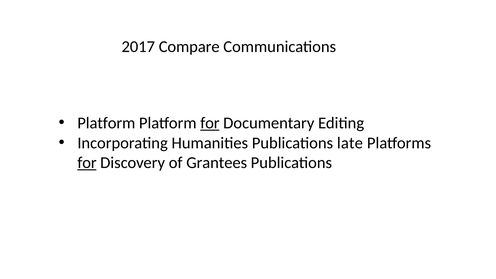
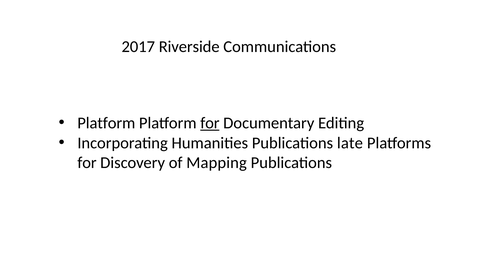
Compare: Compare -> Riverside
for at (87, 163) underline: present -> none
Grantees: Grantees -> Mapping
